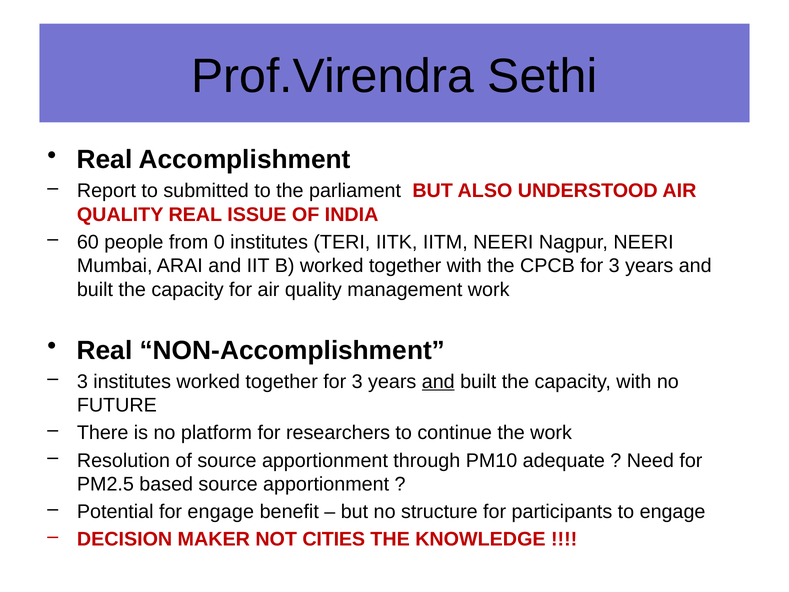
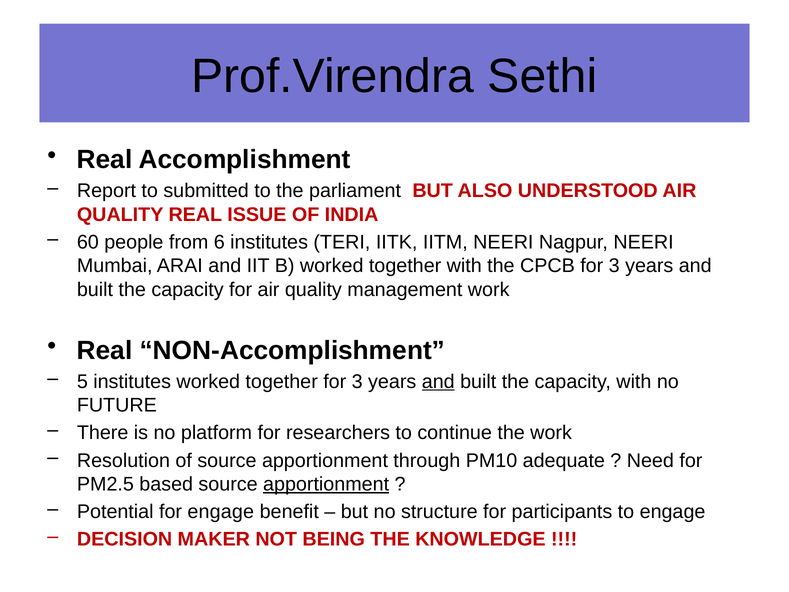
0: 0 -> 6
3 at (82, 381): 3 -> 5
apportionment at (326, 484) underline: none -> present
CITIES: CITIES -> BEING
